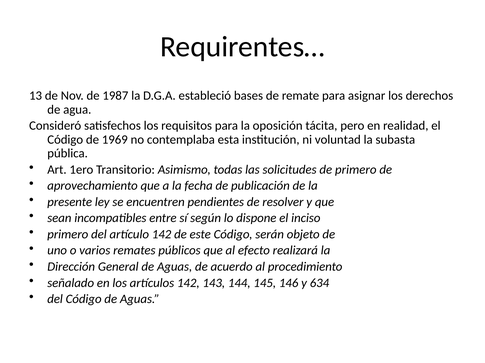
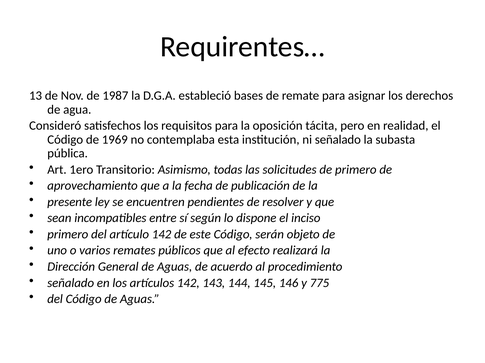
ni voluntad: voluntad -> señalado
634: 634 -> 775
